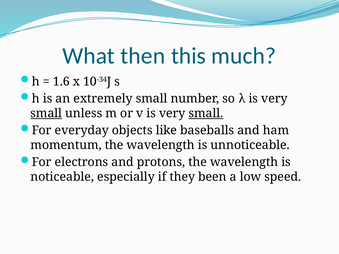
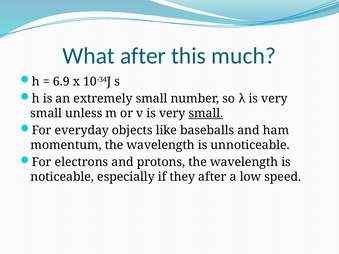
What then: then -> after
1.6: 1.6 -> 6.9
small at (46, 113) underline: present -> none
they been: been -> after
